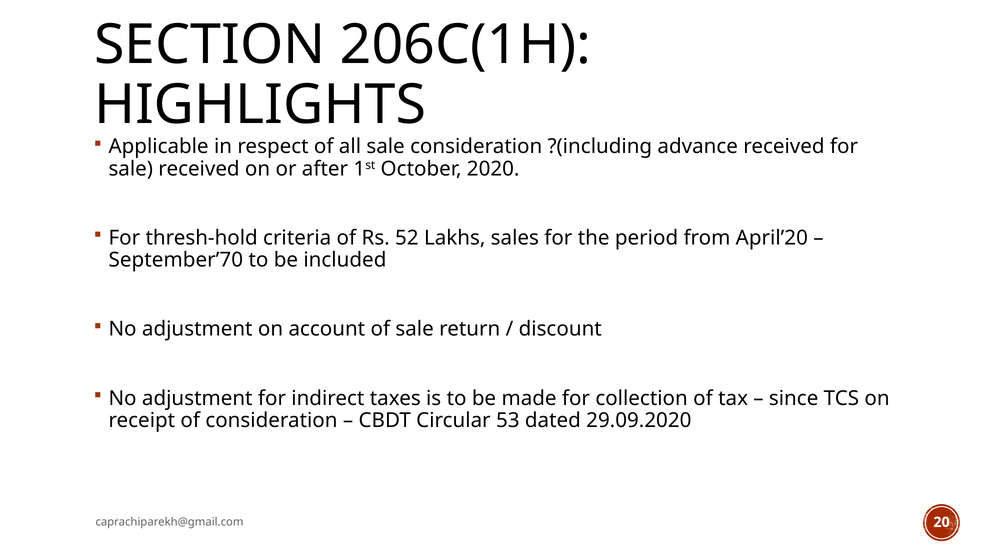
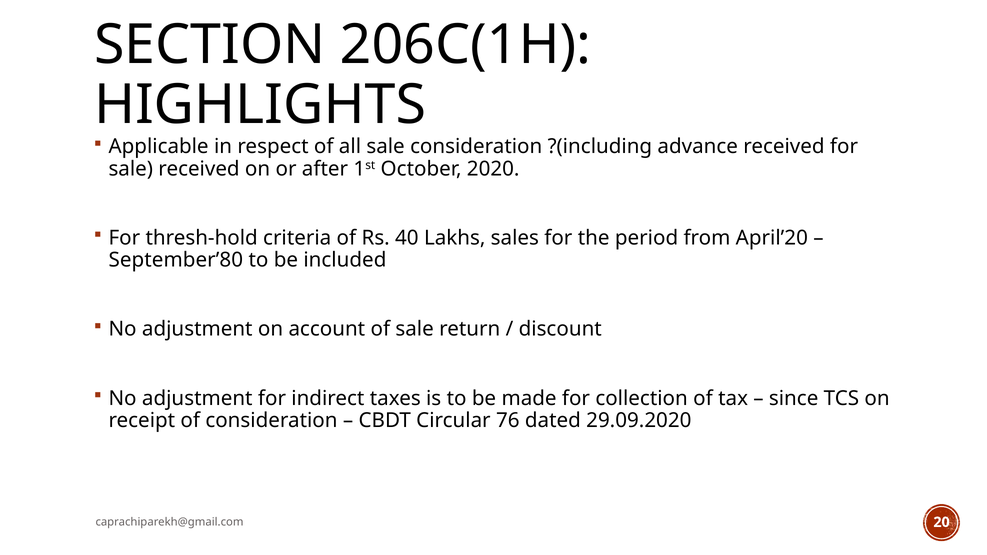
52: 52 -> 40
September’70: September’70 -> September’80
53: 53 -> 76
